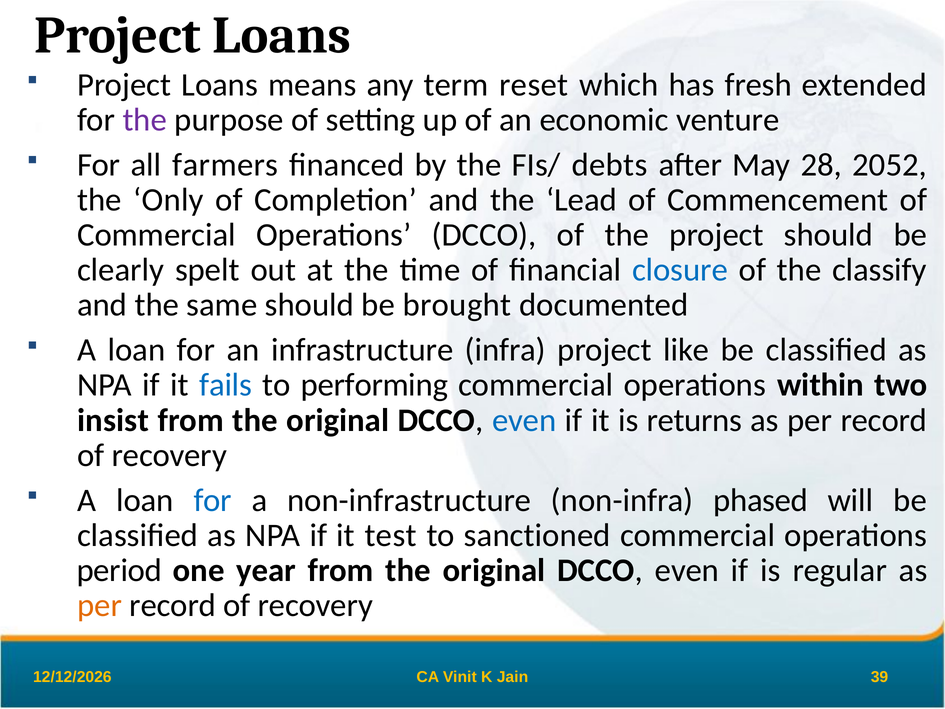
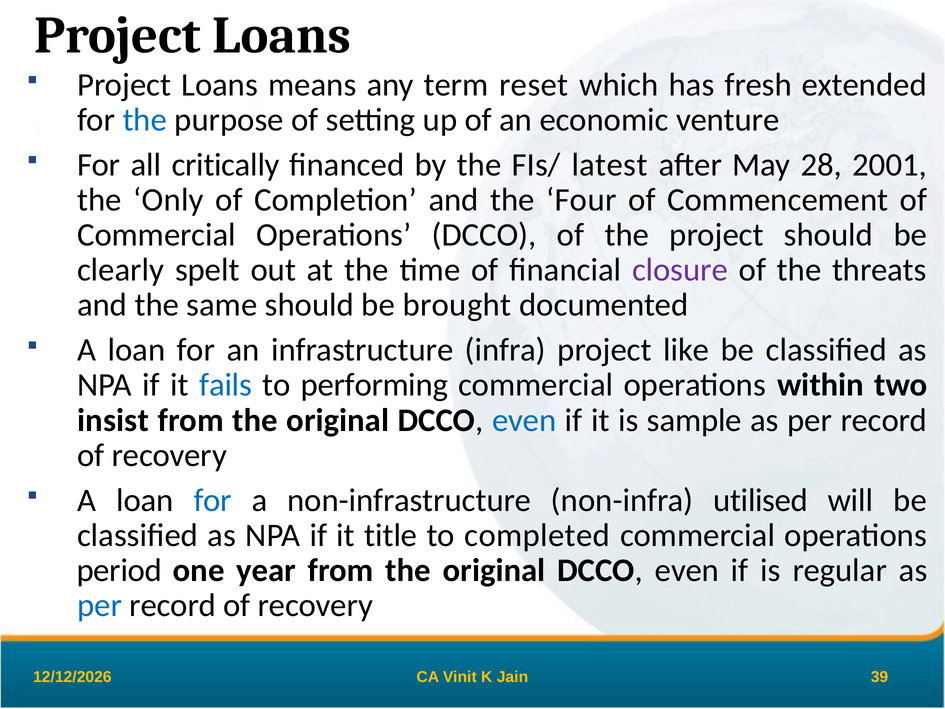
the at (145, 120) colour: purple -> blue
farmers: farmers -> critically
debts: debts -> latest
2052: 2052 -> 2001
Lead: Lead -> Four
closure colour: blue -> purple
classify: classify -> threats
returns: returns -> sample
phased: phased -> utilised
test: test -> title
sanctioned: sanctioned -> completed
per at (100, 605) colour: orange -> blue
